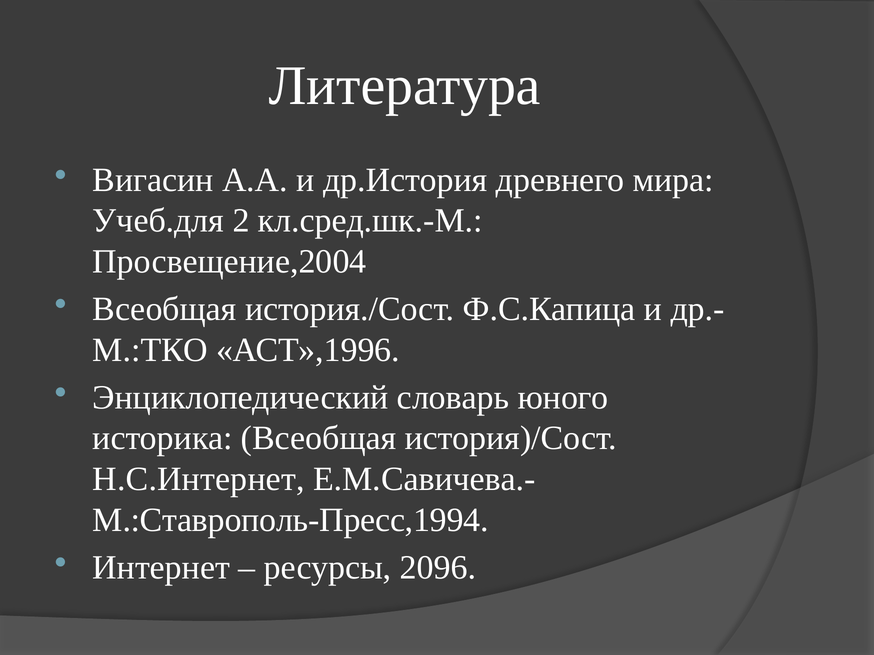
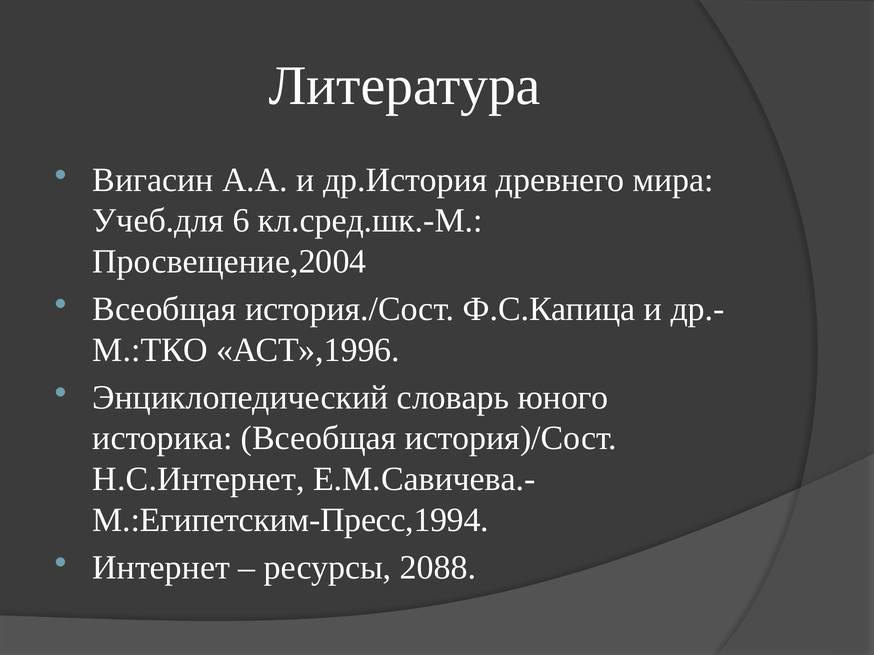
2: 2 -> 6
М.:Ставрополь-Пресс,1994: М.:Ставрополь-Пресс,1994 -> М.:Египетским-Пресс,1994
2096: 2096 -> 2088
